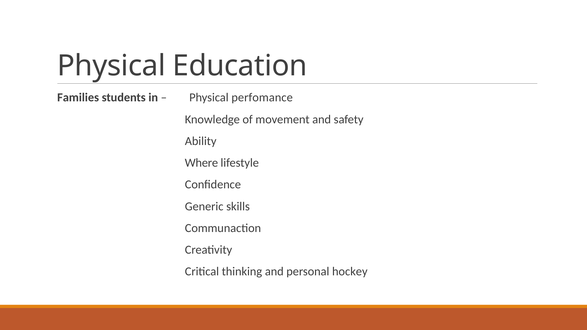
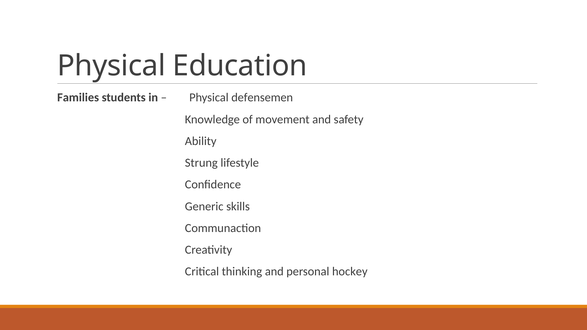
perfomance: perfomance -> defensemen
Where: Where -> Strung
